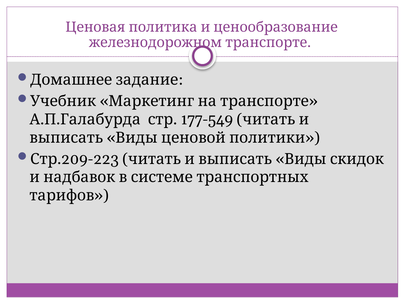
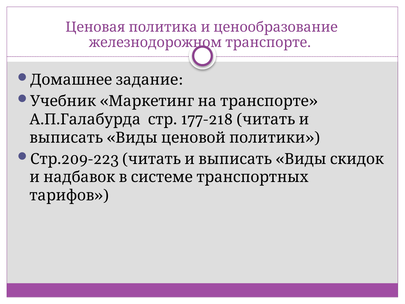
177-549: 177-549 -> 177-218
